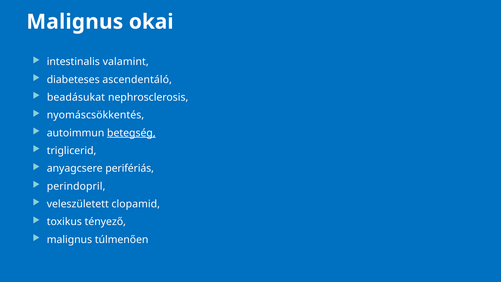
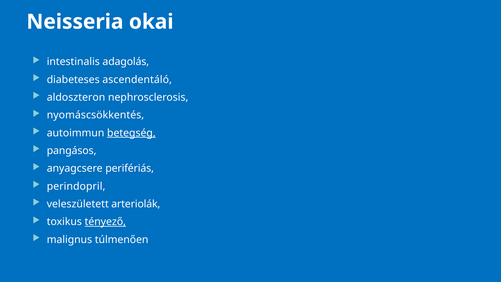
Malignus at (75, 22): Malignus -> Neisseria
valamint: valamint -> adagolás
beadásukat: beadásukat -> aldoszteron
triglicerid: triglicerid -> pangásos
clopamid: clopamid -> arteriolák
tényező underline: none -> present
